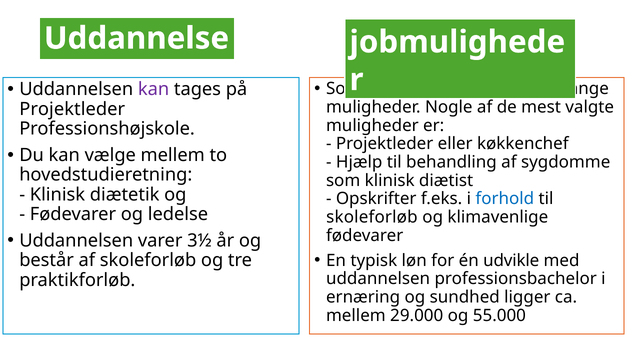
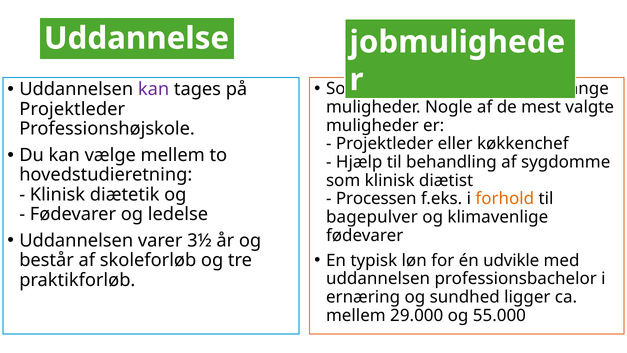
Opskrifter: Opskrifter -> Processen
forhold colour: blue -> orange
skoleforløb at (372, 217): skoleforløb -> bagepulver
